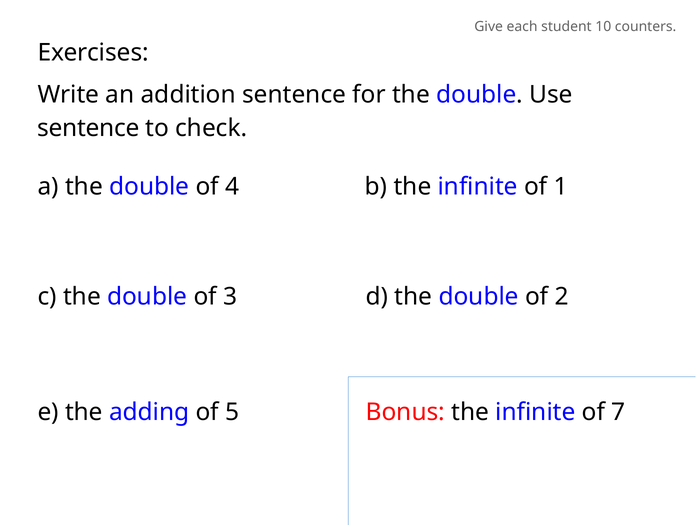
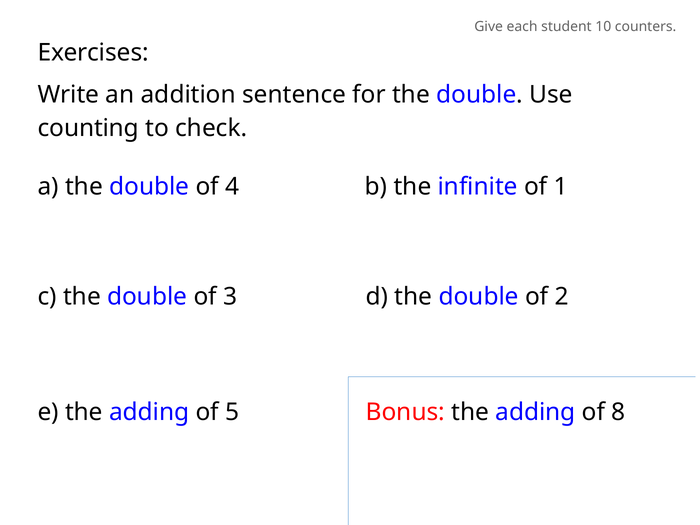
sentence at (88, 128): sentence -> counting
Bonus the infinite: infinite -> adding
7: 7 -> 8
